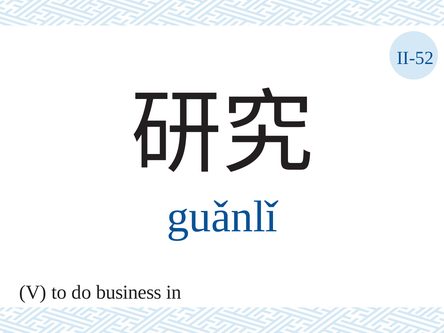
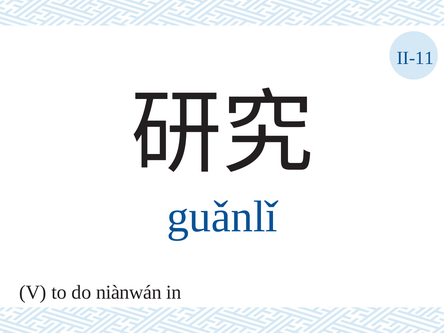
II-52: II-52 -> II-11
business: business -> niànwán
